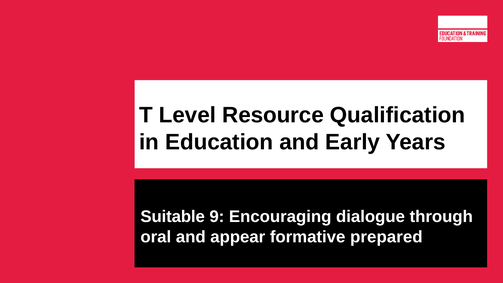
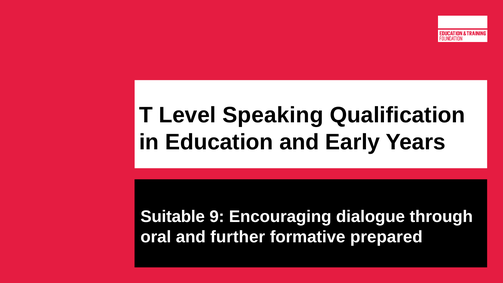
Resource: Resource -> Speaking
appear: appear -> further
